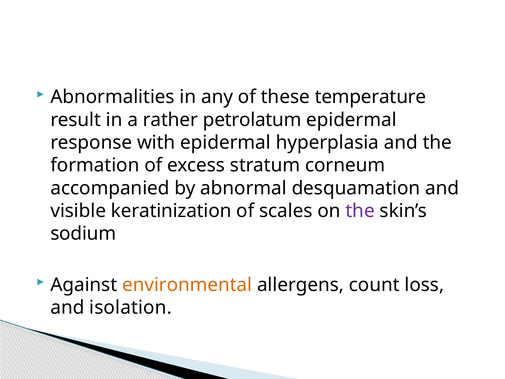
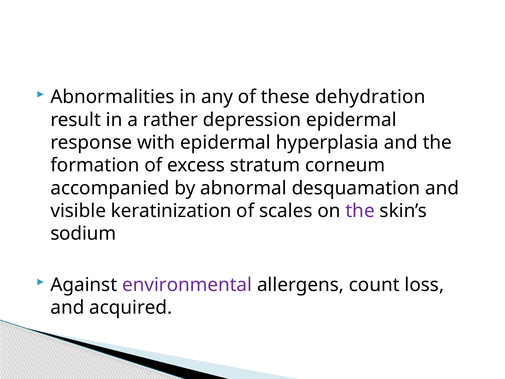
temperature: temperature -> dehydration
petrolatum: petrolatum -> depression
environmental colour: orange -> purple
isolation: isolation -> acquired
